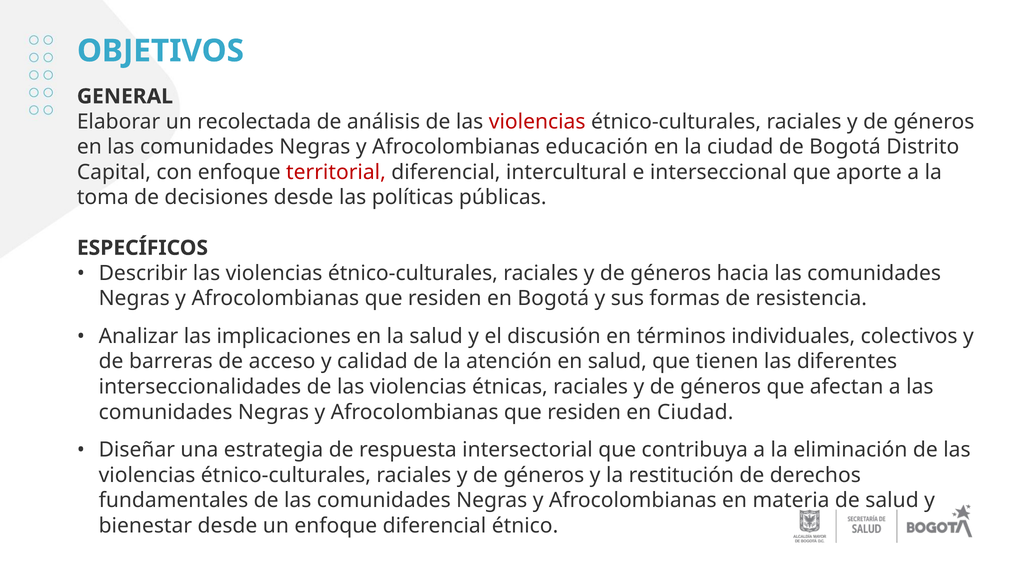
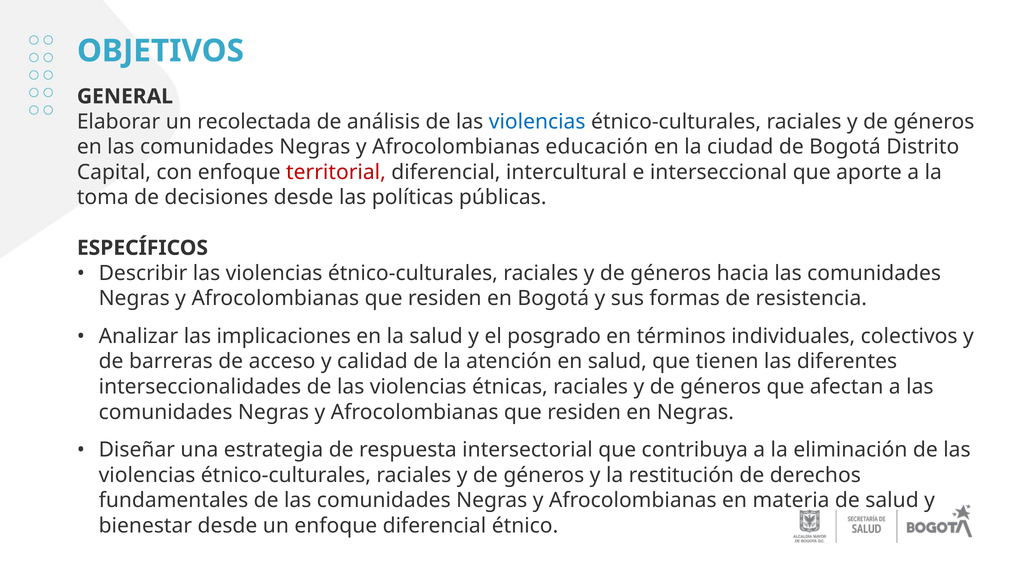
violencias at (537, 122) colour: red -> blue
discusión: discusión -> posgrado
en Ciudad: Ciudad -> Negras
